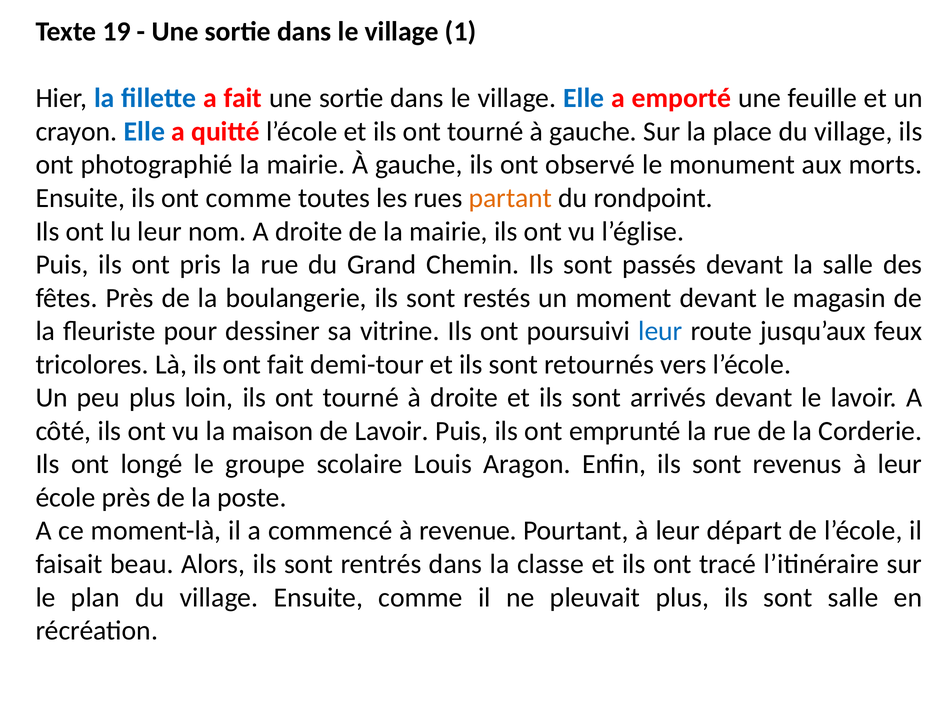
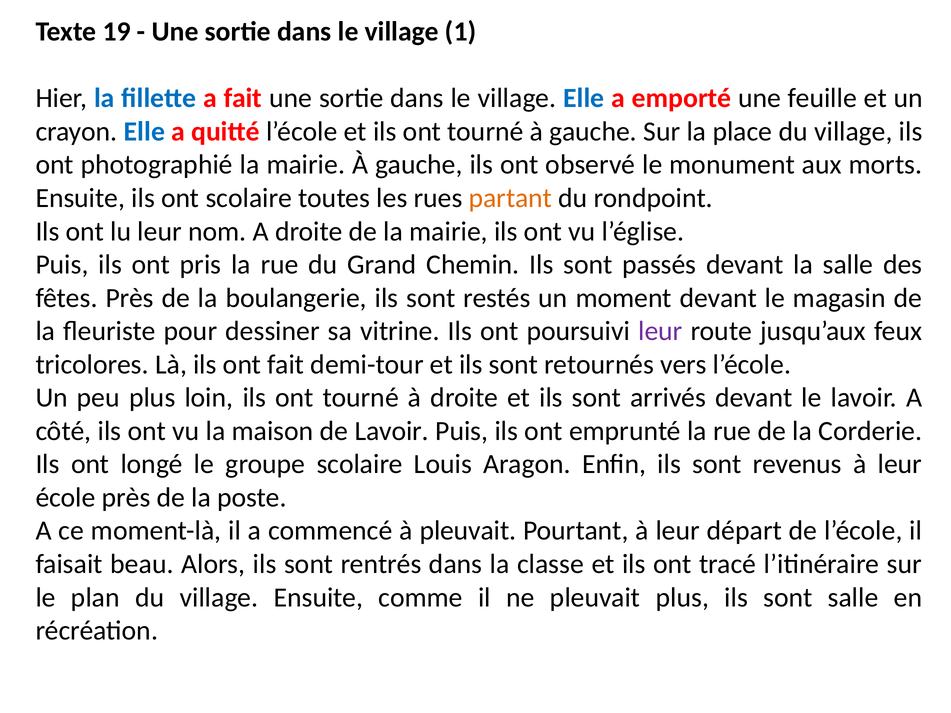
ont comme: comme -> scolaire
leur at (660, 331) colour: blue -> purple
à revenue: revenue -> pleuvait
